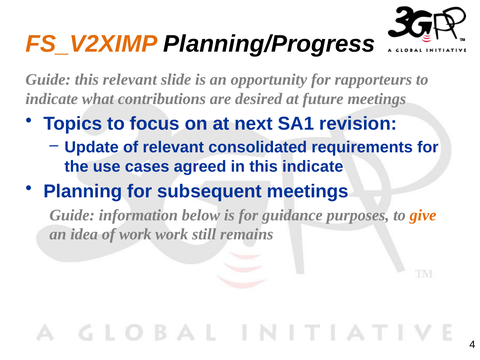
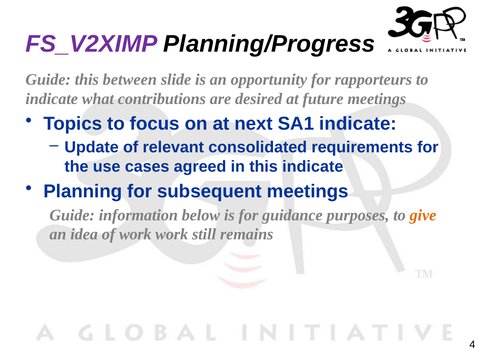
FS_V2XIMP colour: orange -> purple
this relevant: relevant -> between
SA1 revision: revision -> indicate
